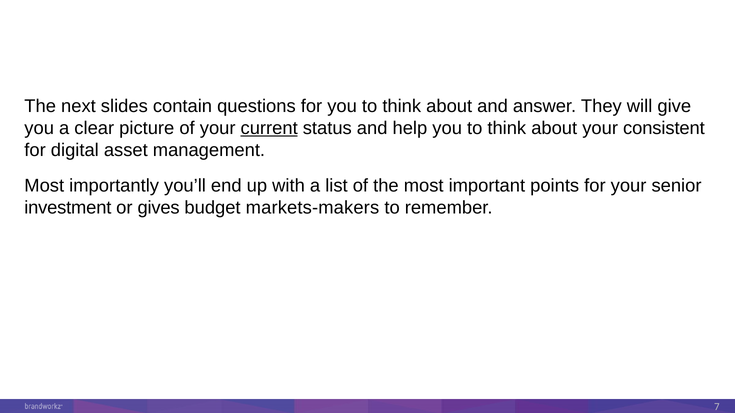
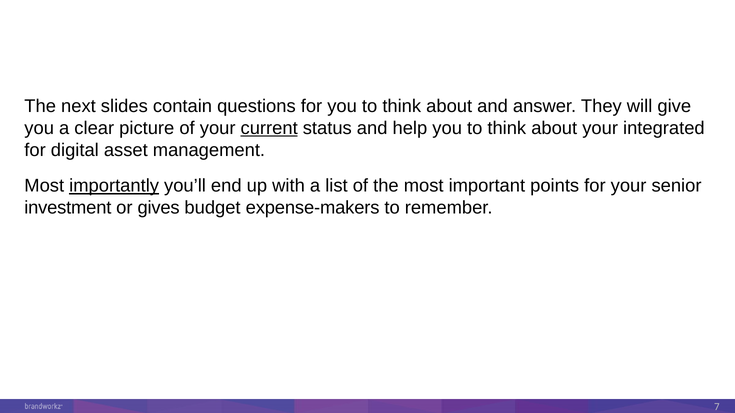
consistent: consistent -> integrated
importantly underline: none -> present
markets-makers: markets-makers -> expense-makers
